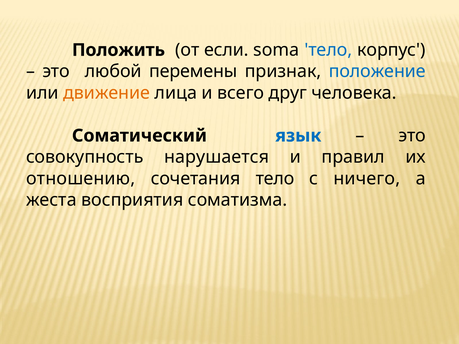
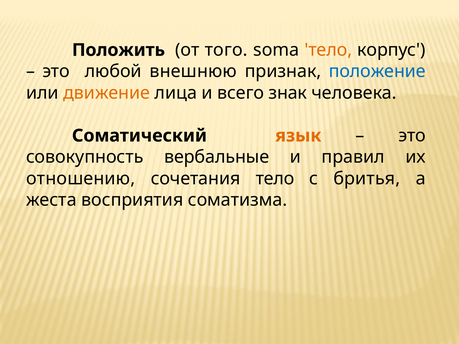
если: если -> того
тело at (328, 50) colour: blue -> orange
перемены: перемены -> внешнюю
друг: друг -> знак
язык colour: blue -> orange
нарушается: нарушается -> вербальные
ничего: ничего -> бритья
